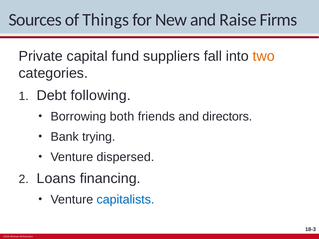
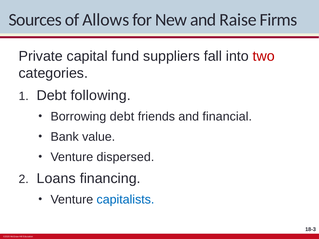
Things: Things -> Allows
two colour: orange -> red
Borrowing both: both -> debt
directors: directors -> financial
trying: trying -> value
